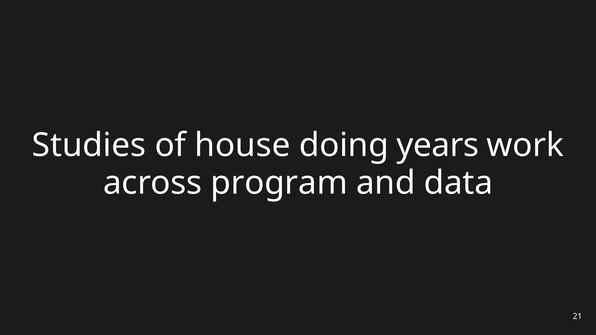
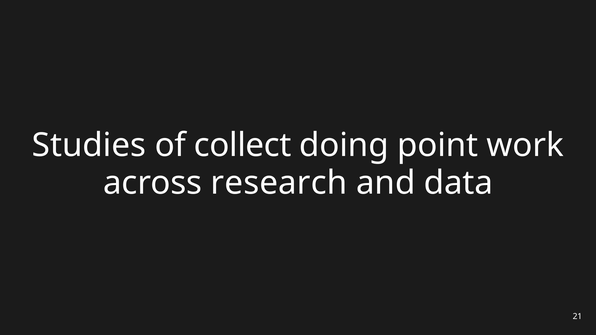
house: house -> collect
years: years -> point
program: program -> research
